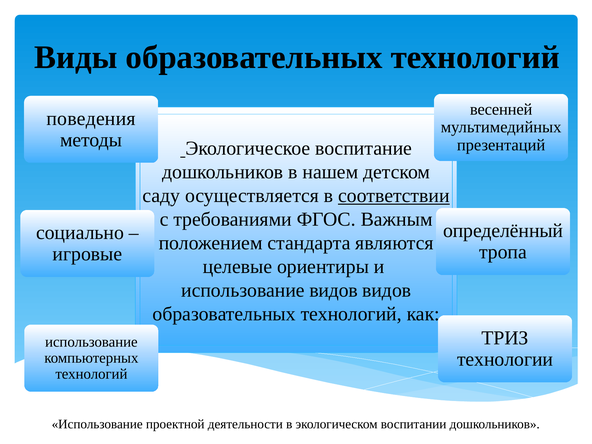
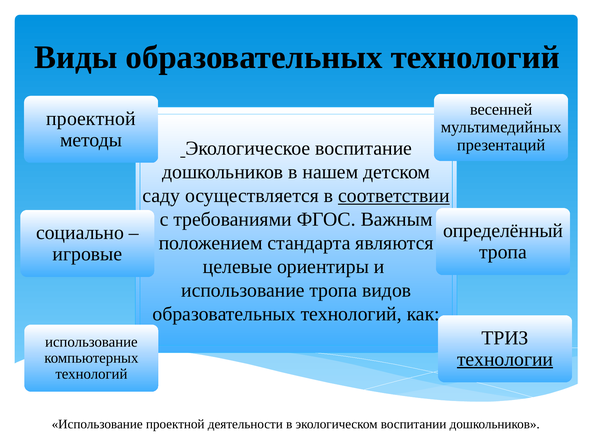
поведения at (91, 119): поведения -> проектной
использование видов: видов -> тропа
технологии underline: none -> present
